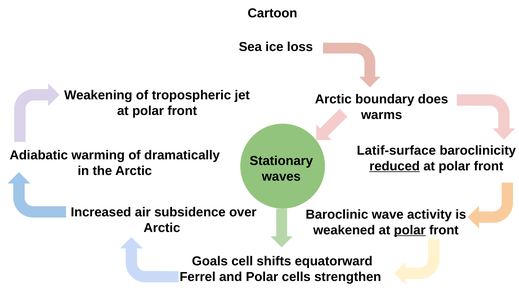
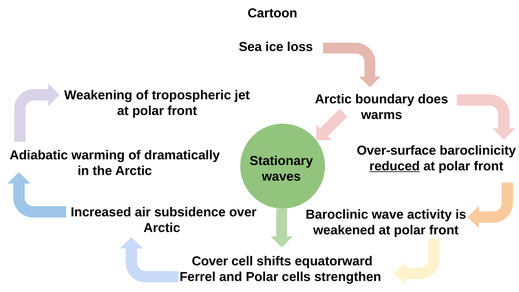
Latif-surface: Latif-surface -> Over-surface
polar at (410, 230) underline: present -> none
Goals: Goals -> Cover
